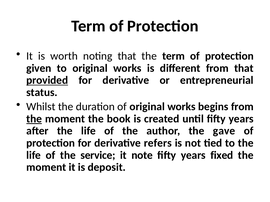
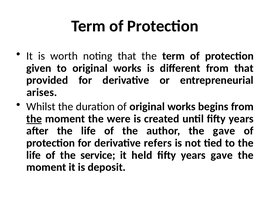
provided underline: present -> none
status: status -> arises
book: book -> were
note: note -> held
years fixed: fixed -> gave
